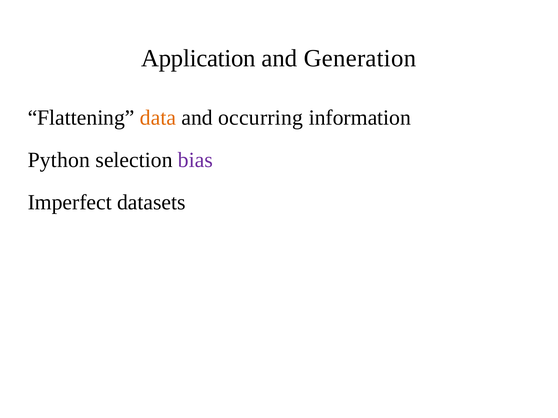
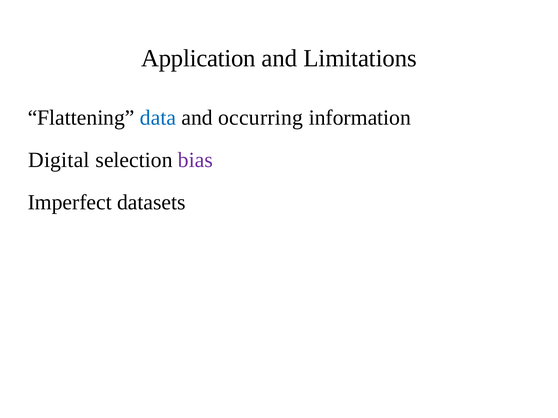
Generation: Generation -> Limitations
data colour: orange -> blue
Python: Python -> Digital
